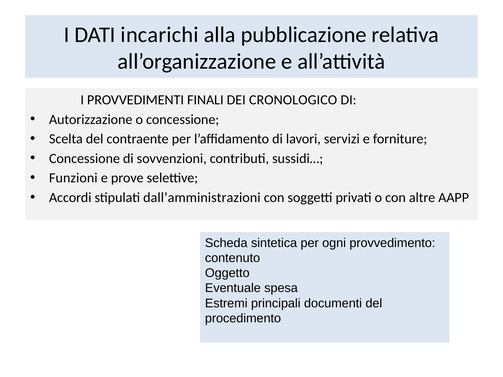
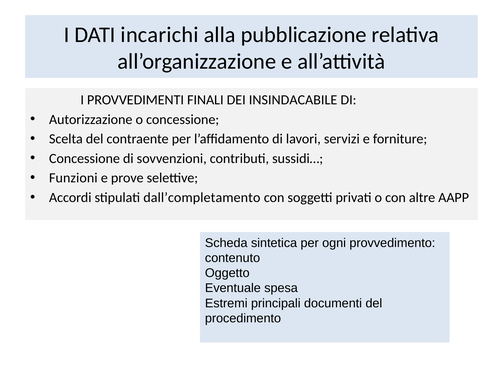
CRONOLOGICO: CRONOLOGICO -> INSINDACABILE
dall’amministrazioni: dall’amministrazioni -> dall’completamento
